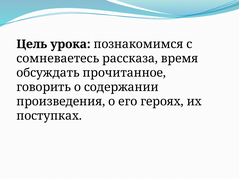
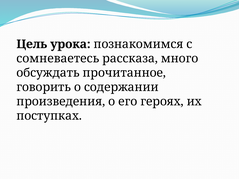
время: время -> много
